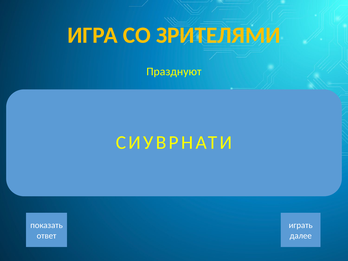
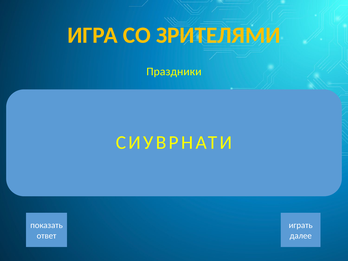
Празднуют: Празднуют -> Праздники
